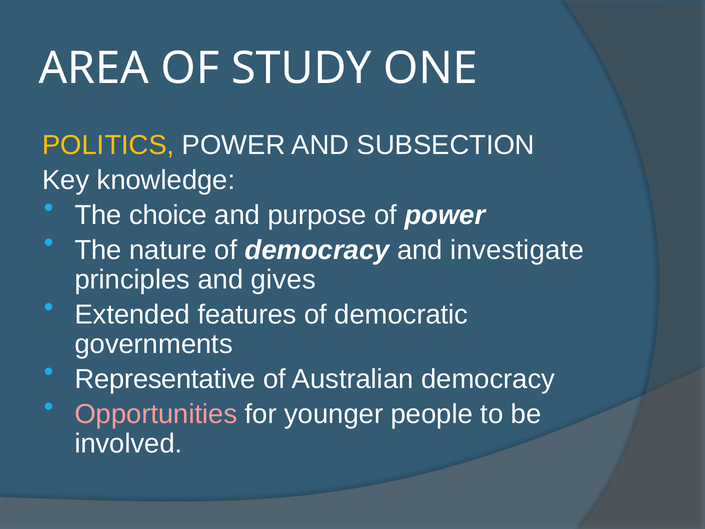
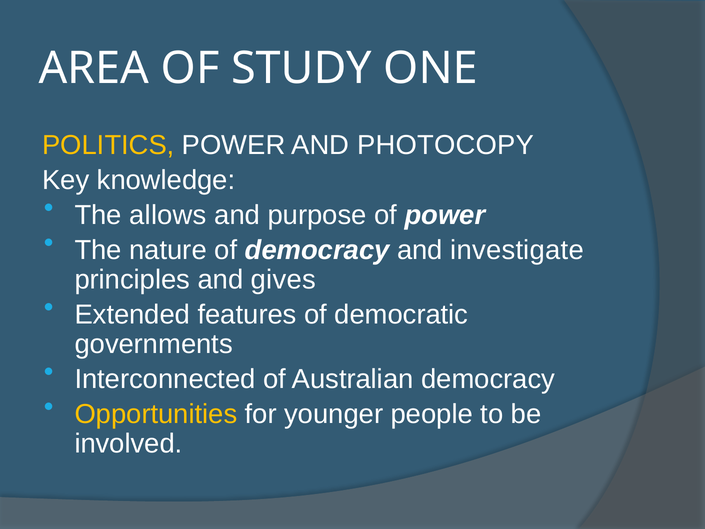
SUBSECTION: SUBSECTION -> PHOTOCOPY
choice: choice -> allows
Representative: Representative -> Interconnected
Opportunities colour: pink -> yellow
